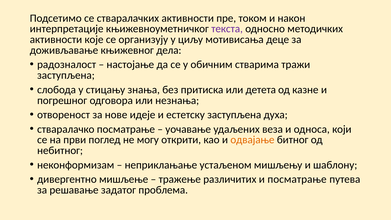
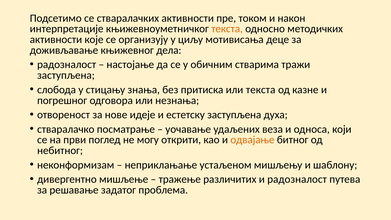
текста at (227, 29) colour: purple -> orange
или детета: детета -> текста
и посматрање: посматрање -> радозналост
